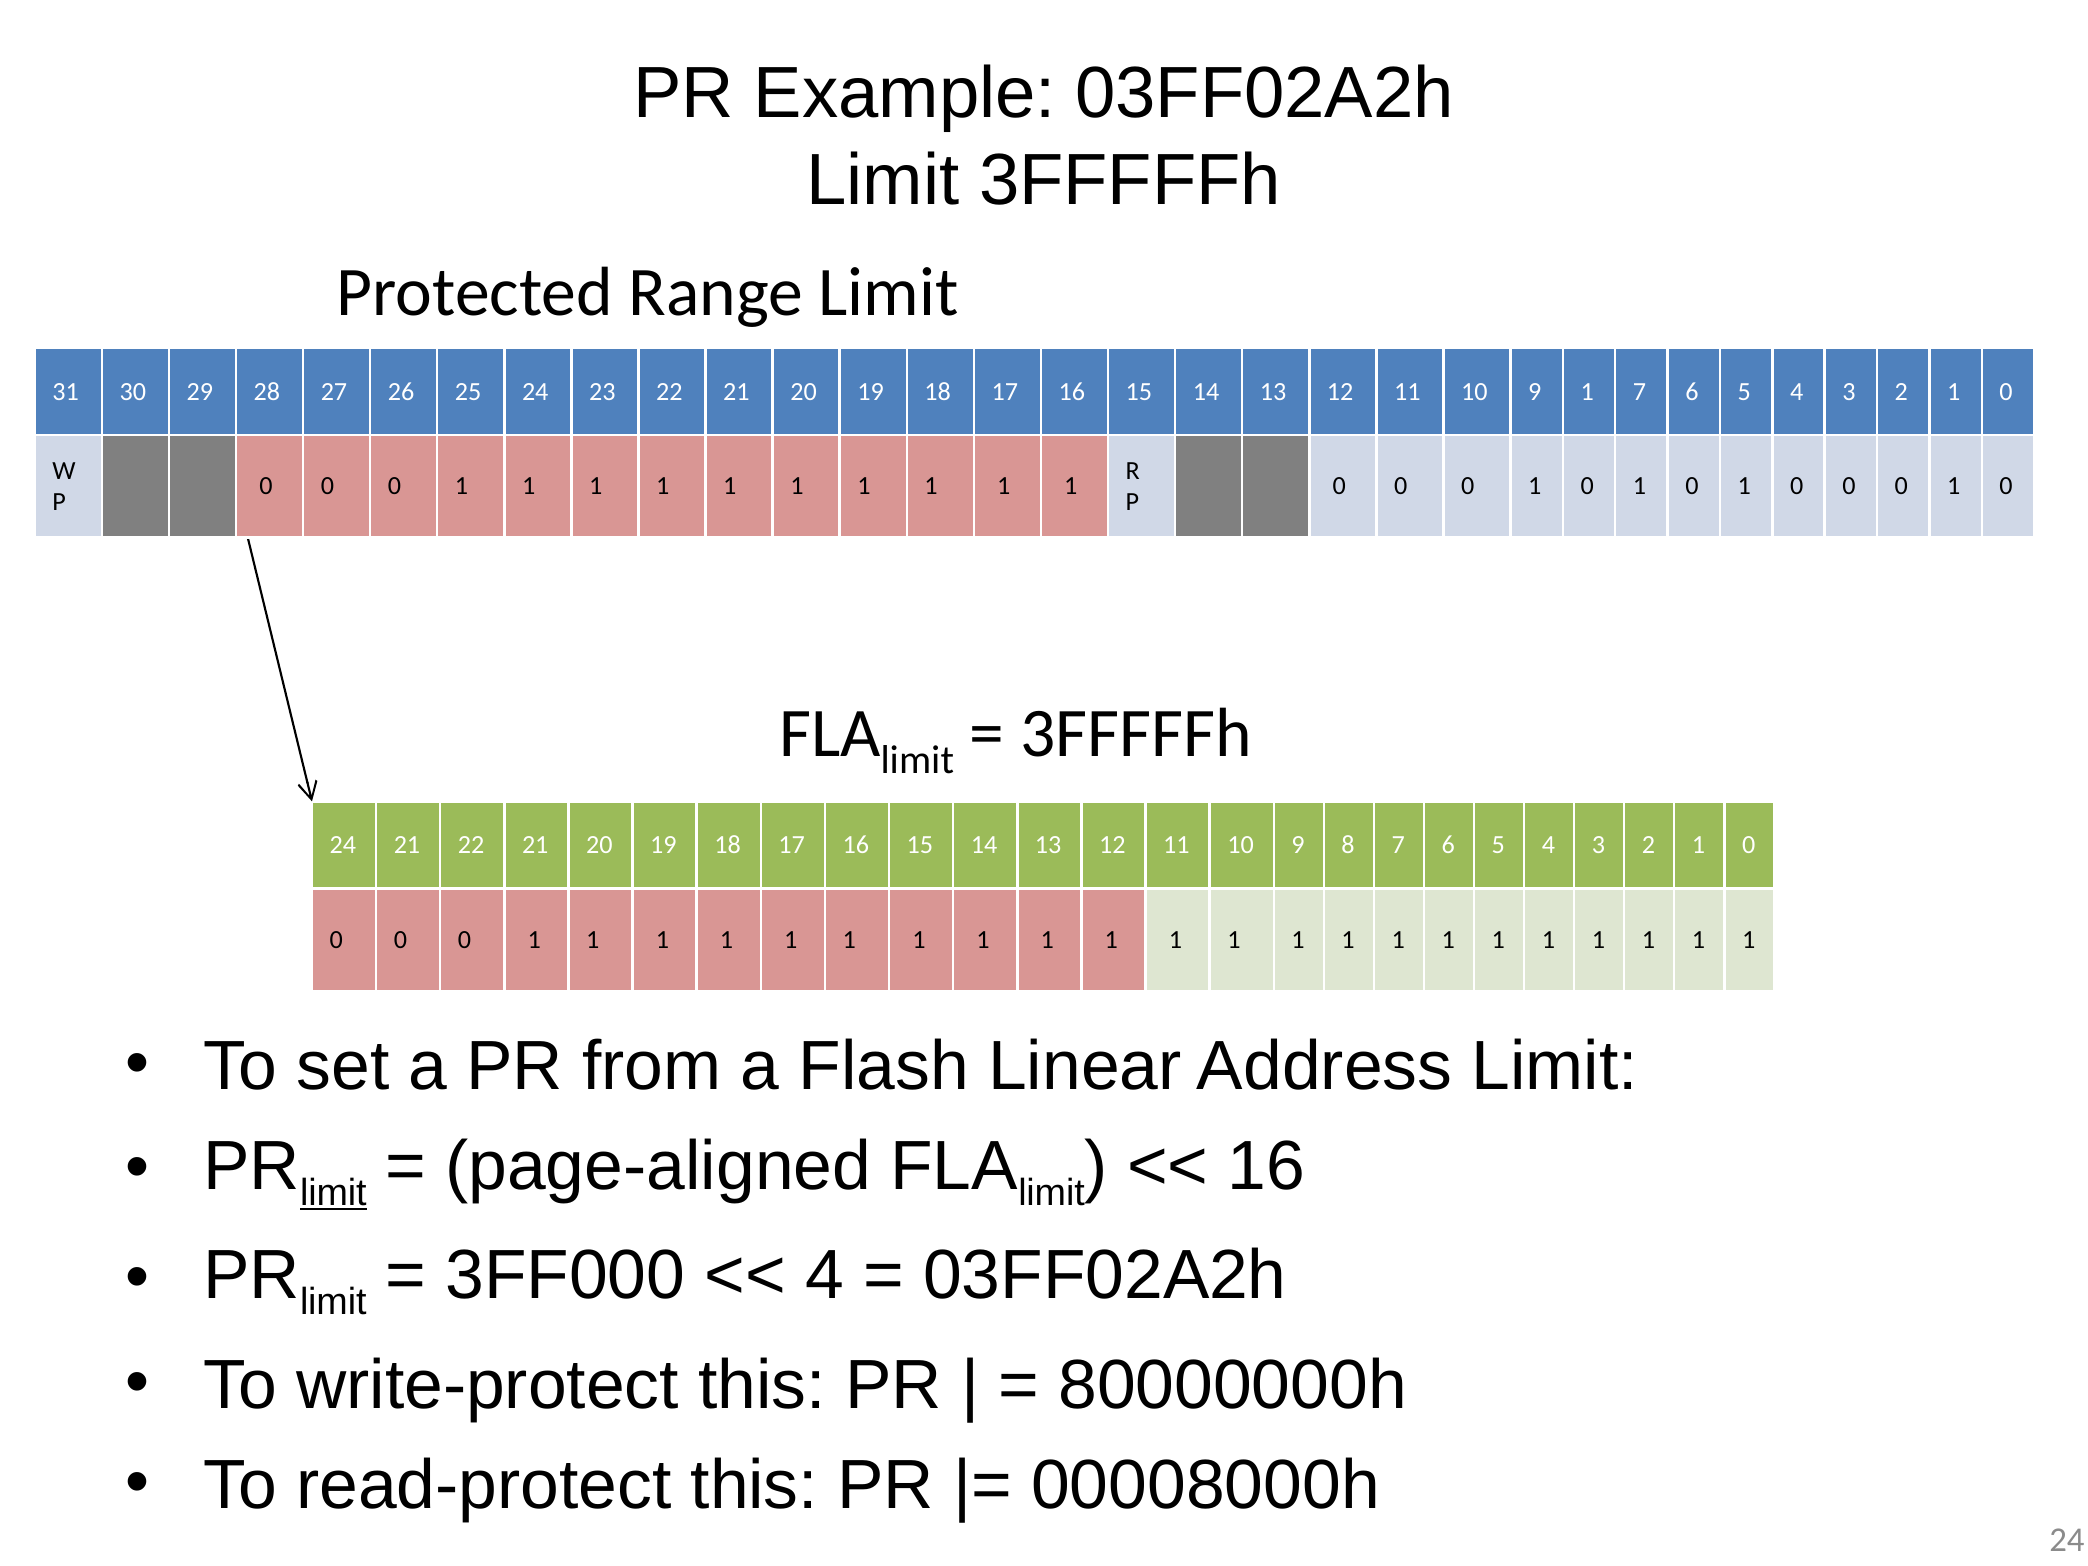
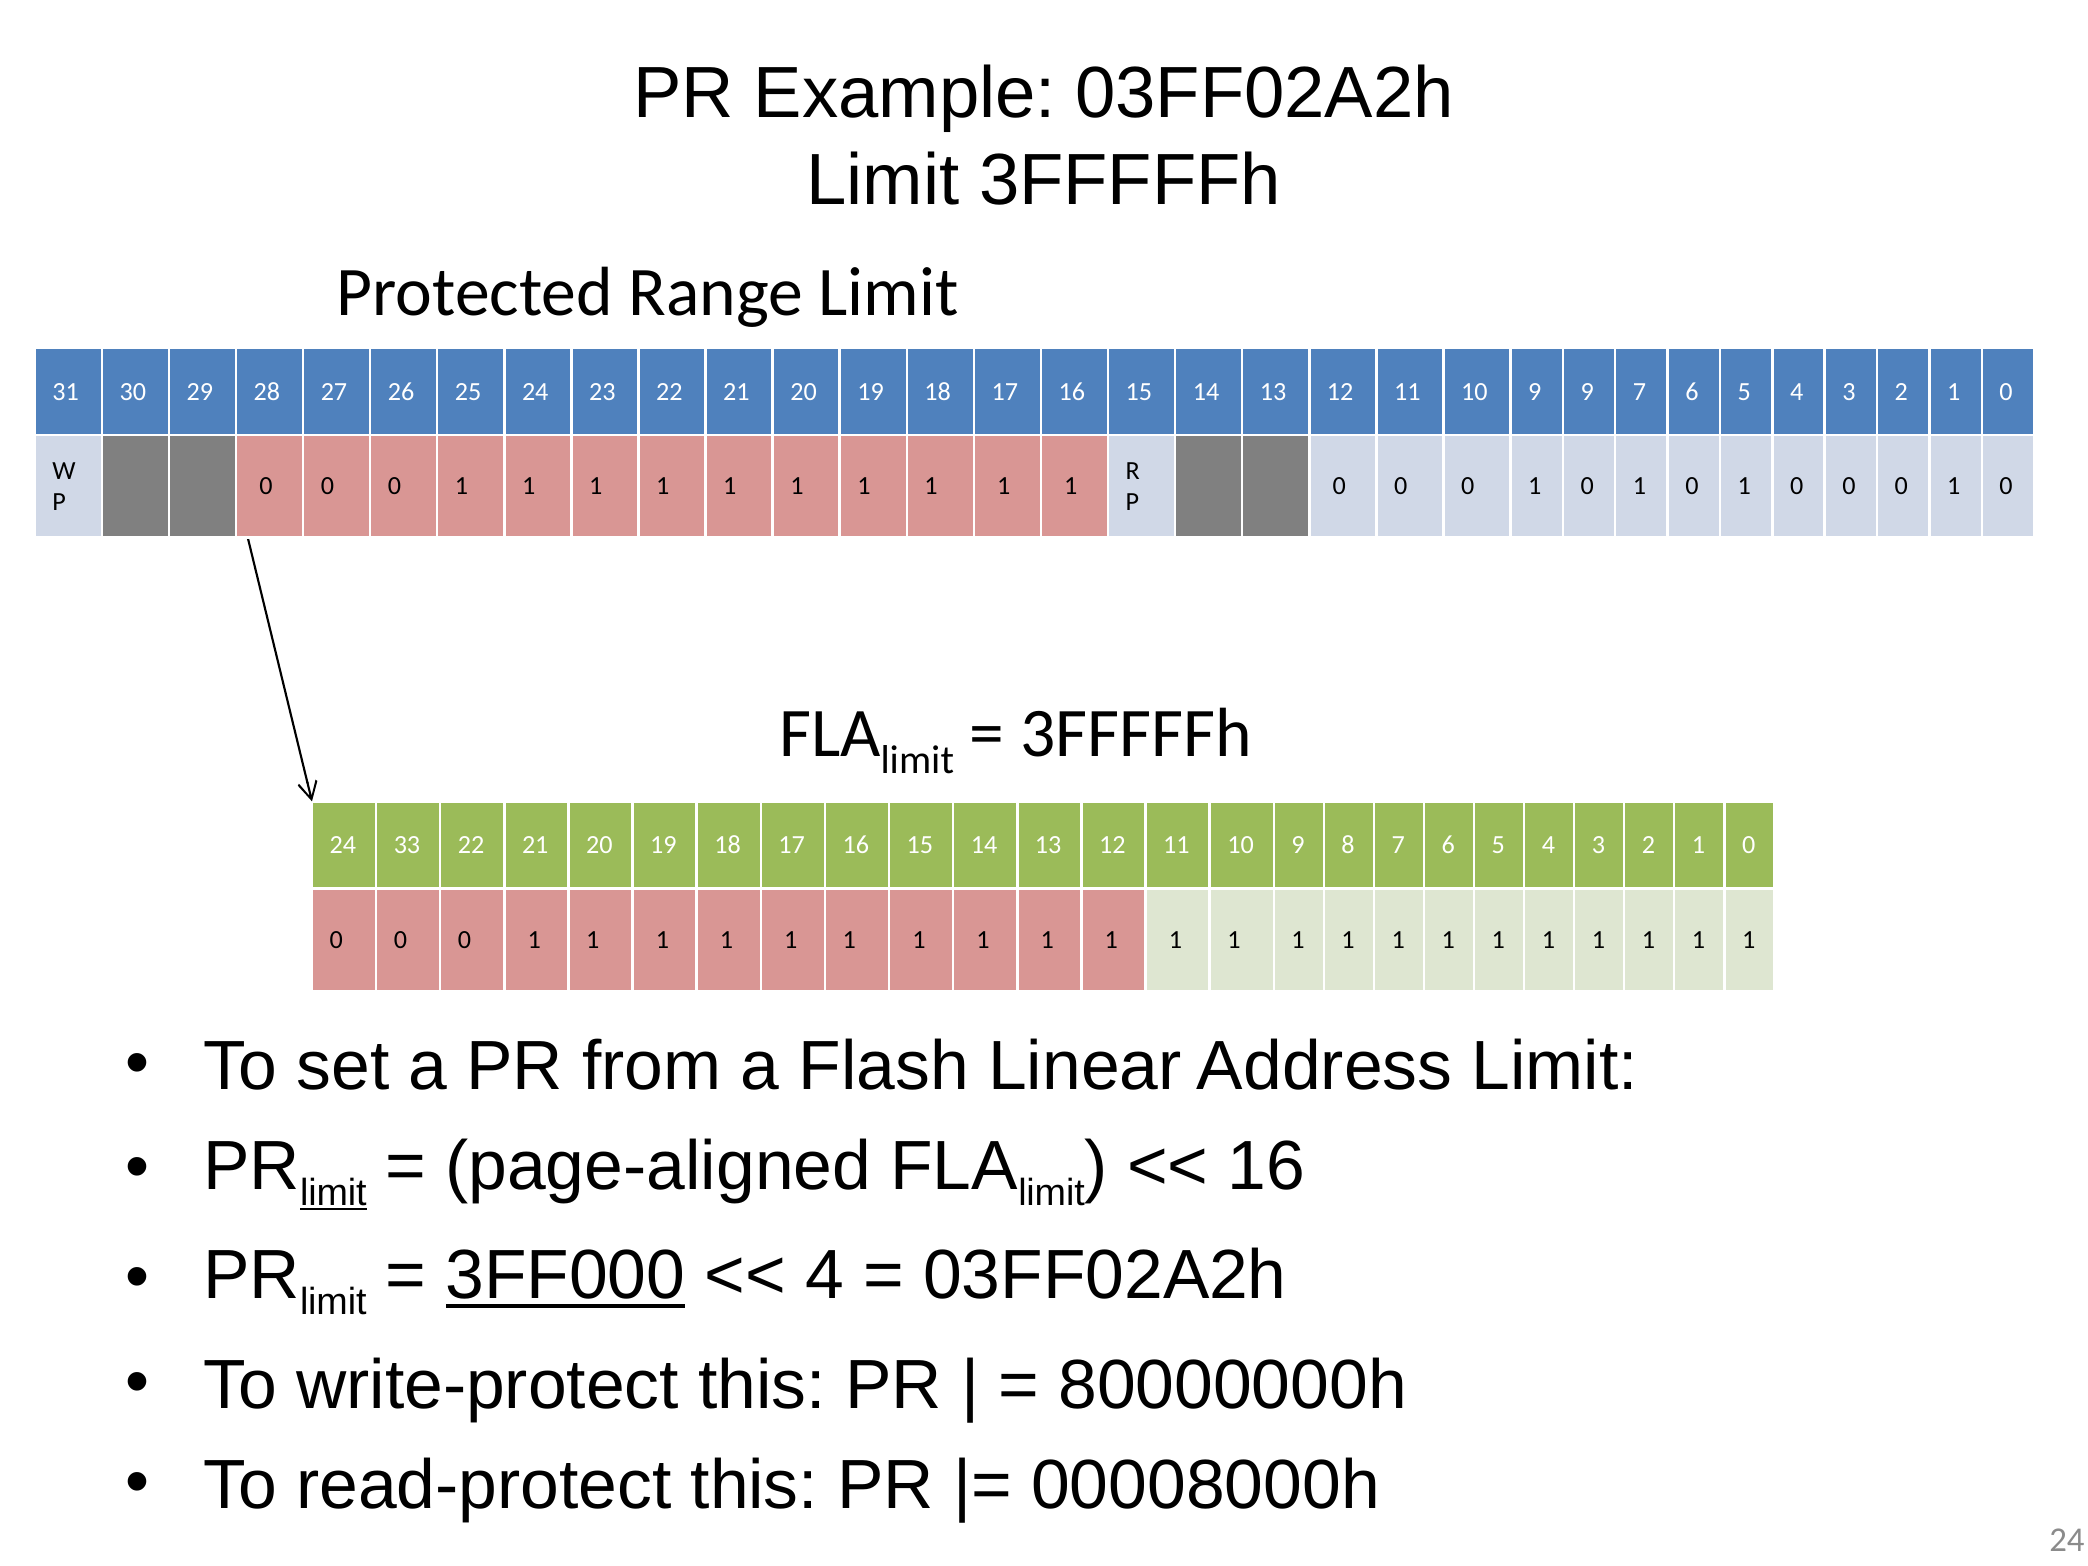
9 1: 1 -> 9
24 21: 21 -> 33
3FF000 underline: none -> present
